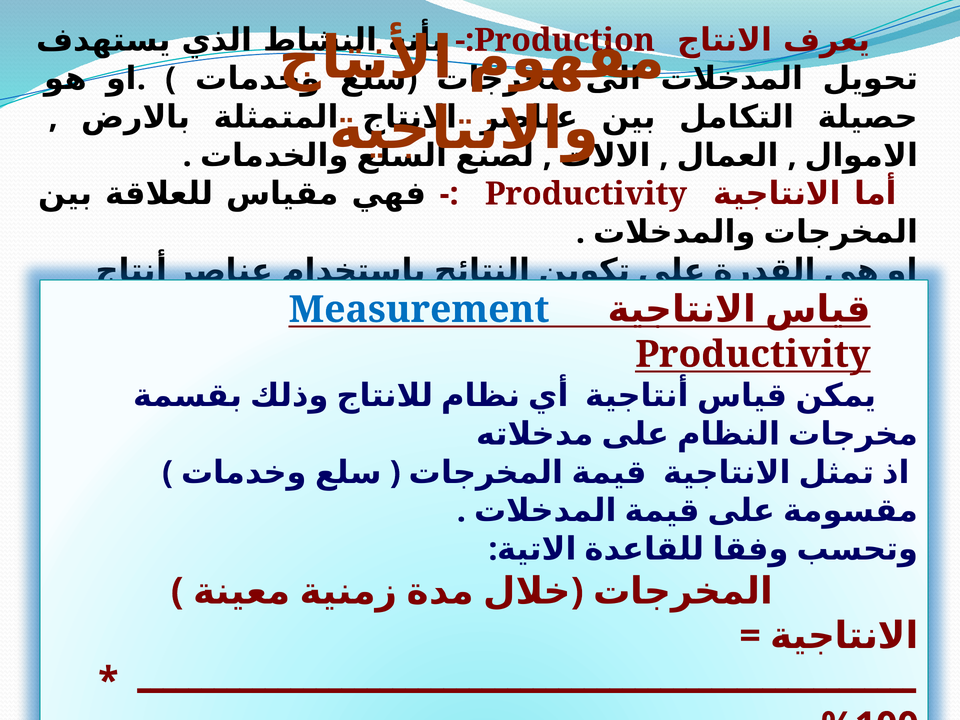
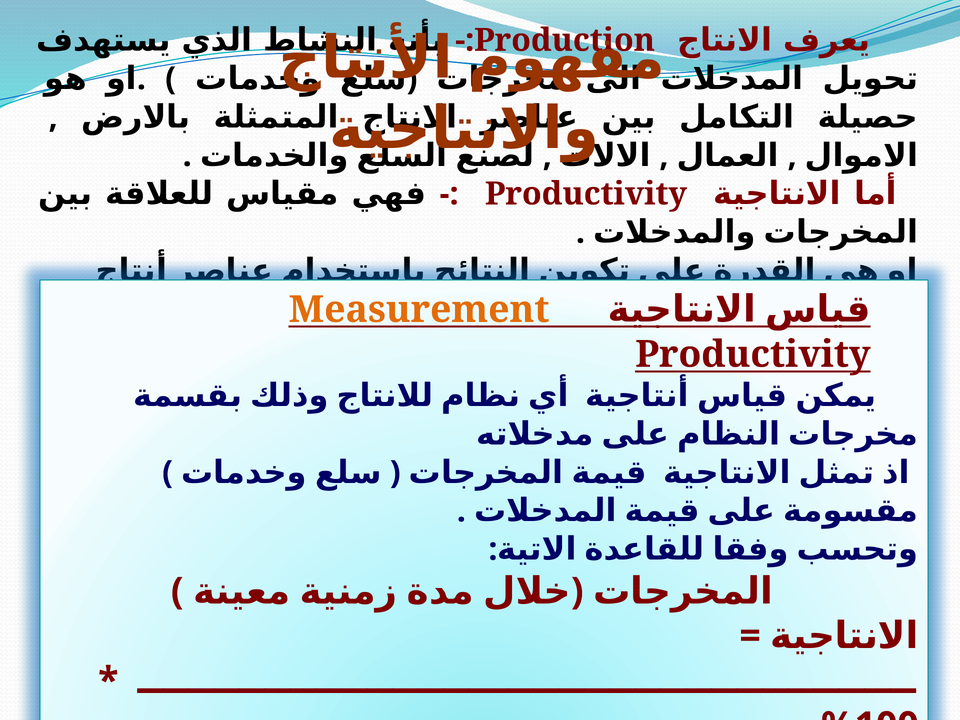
Measurement colour: blue -> orange
